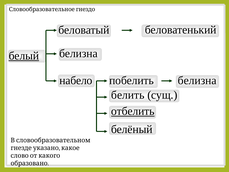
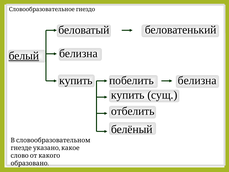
набело at (76, 80): набело -> купить
белить at (128, 95): белить -> купить
отбелить underline: present -> none
